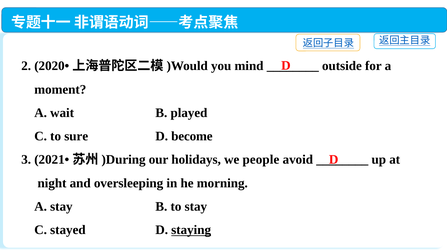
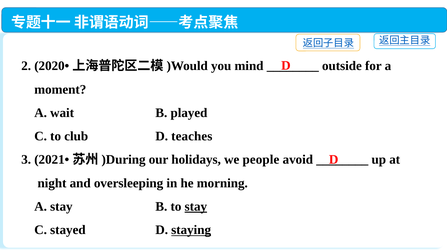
sure: sure -> club
become: become -> teaches
stay at (196, 207) underline: none -> present
